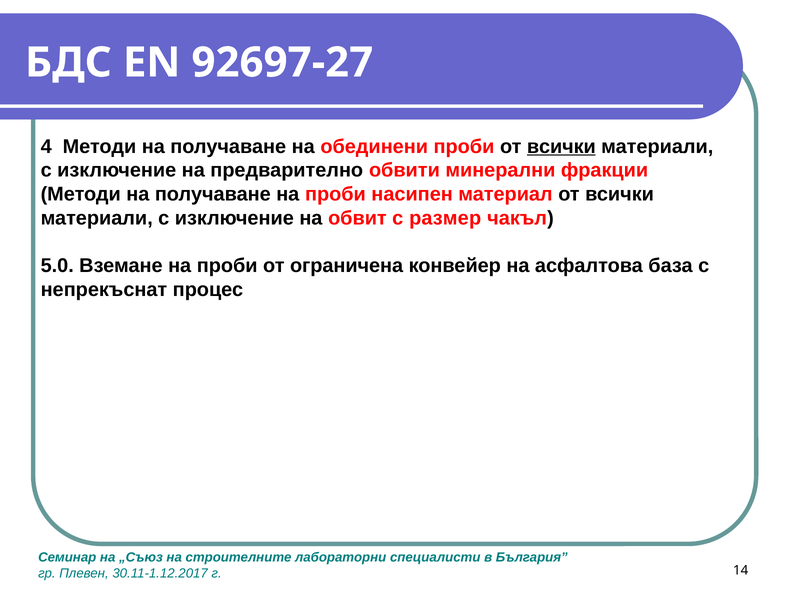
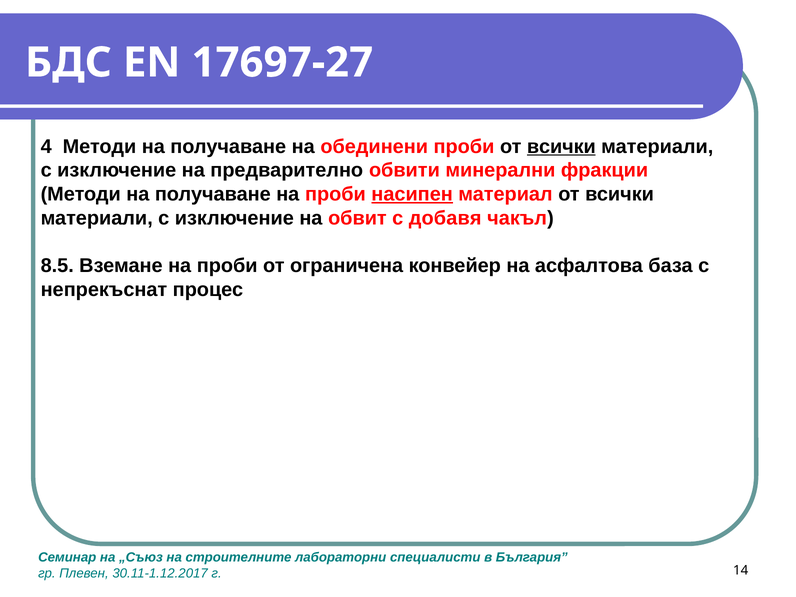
92697-27: 92697-27 -> 17697-27
насипен underline: none -> present
размер: размер -> добавя
5.0: 5.0 -> 8.5
